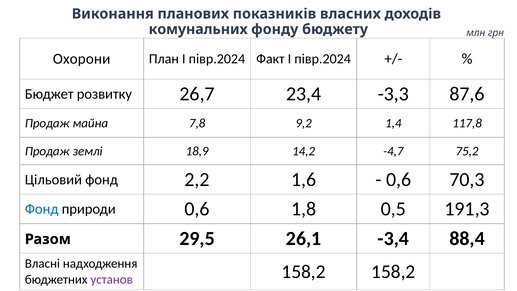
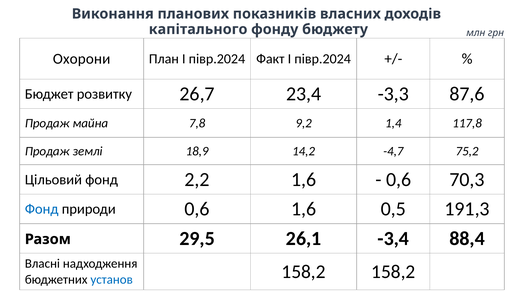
комунальних: комунальних -> капітального
0,6 1,8: 1,8 -> 1,6
установ colour: purple -> blue
